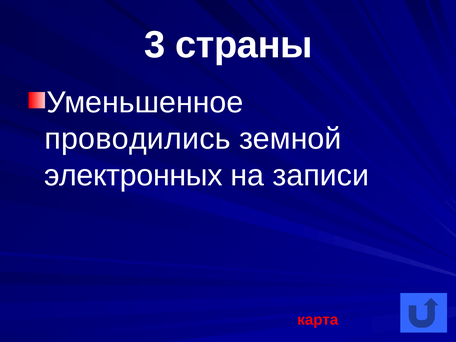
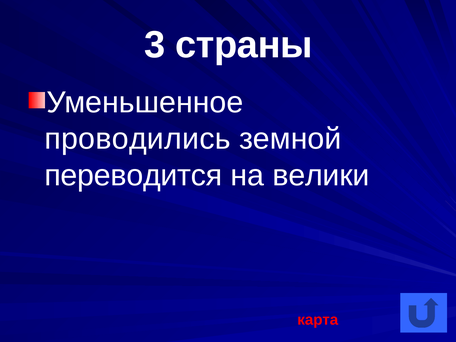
электронных: электронных -> переводится
записи: записи -> велики
